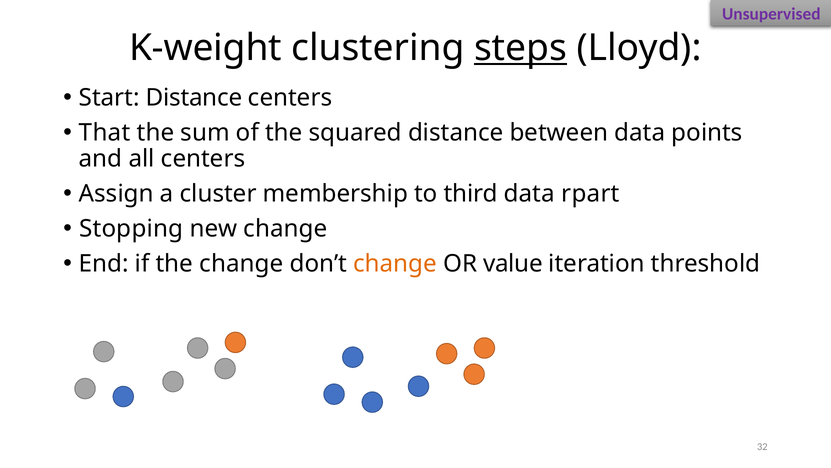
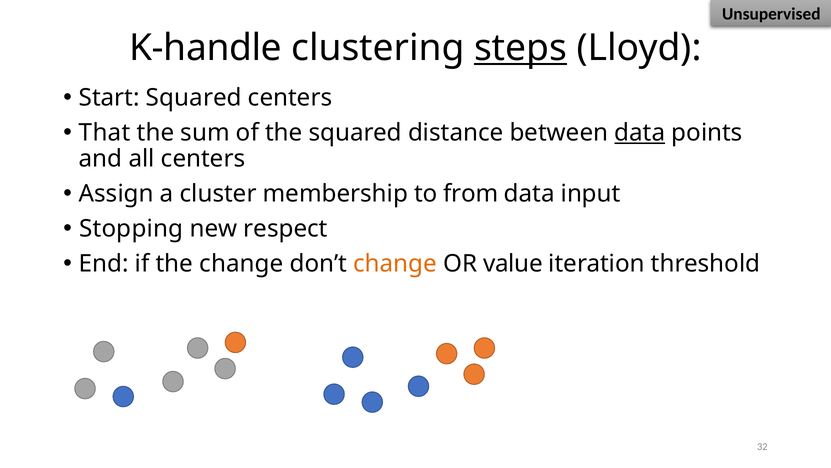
Unsupervised colour: purple -> black
K-weight: K-weight -> K-handle
Start Distance: Distance -> Squared
data at (640, 133) underline: none -> present
third: third -> from
rpart: rpart -> input
new change: change -> respect
